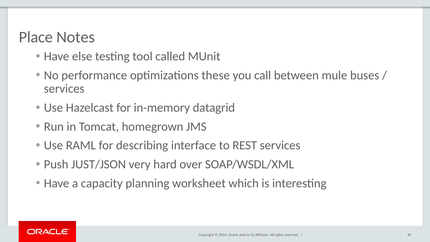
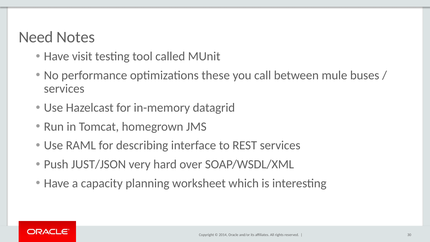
Place: Place -> Need
else: else -> visit
